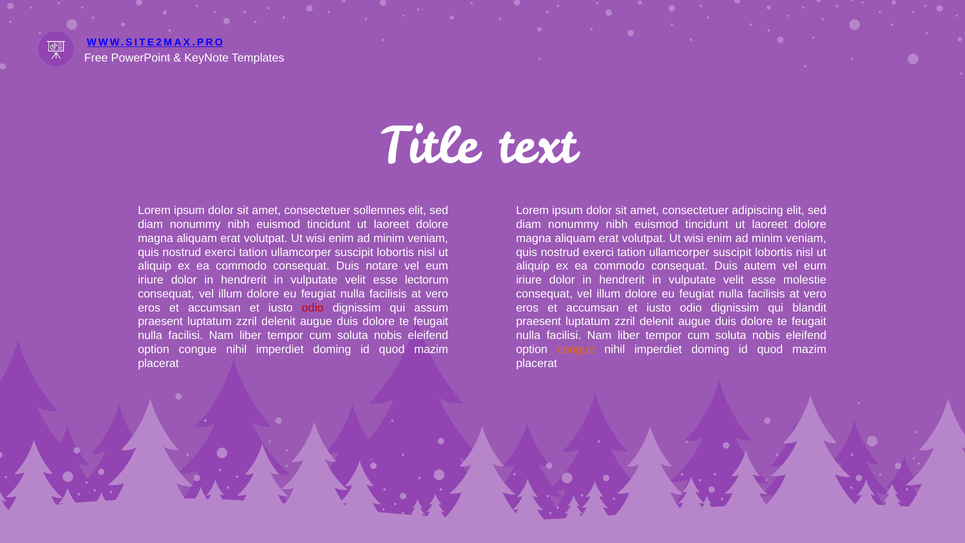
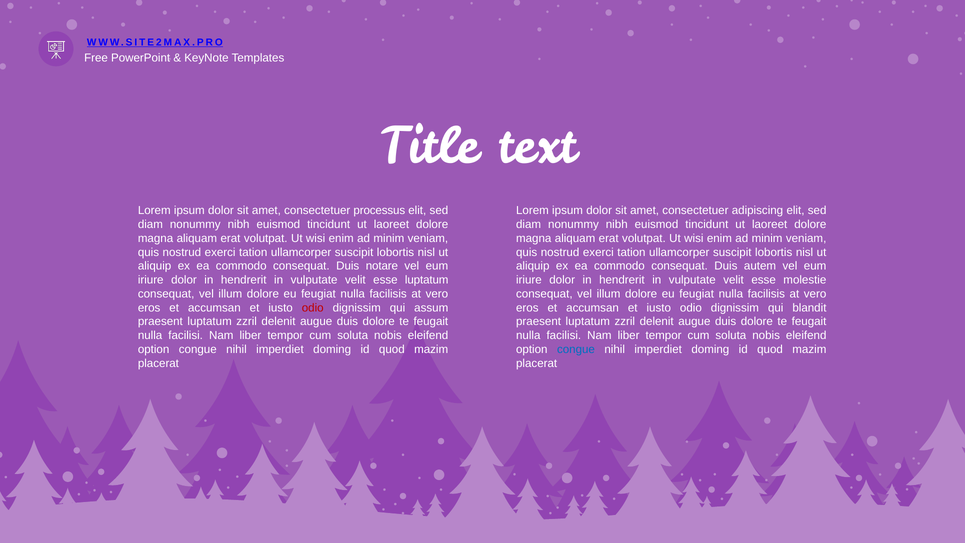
sollemnes: sollemnes -> processus
esse lectorum: lectorum -> luptatum
congue at (576, 349) colour: orange -> blue
